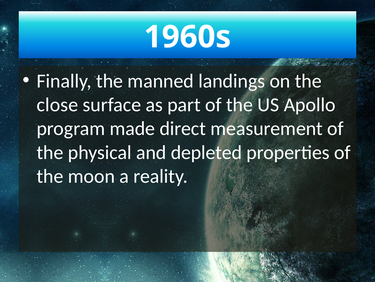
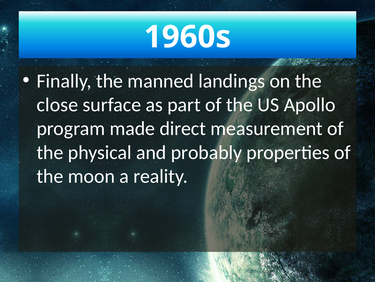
depleted: depleted -> probably
